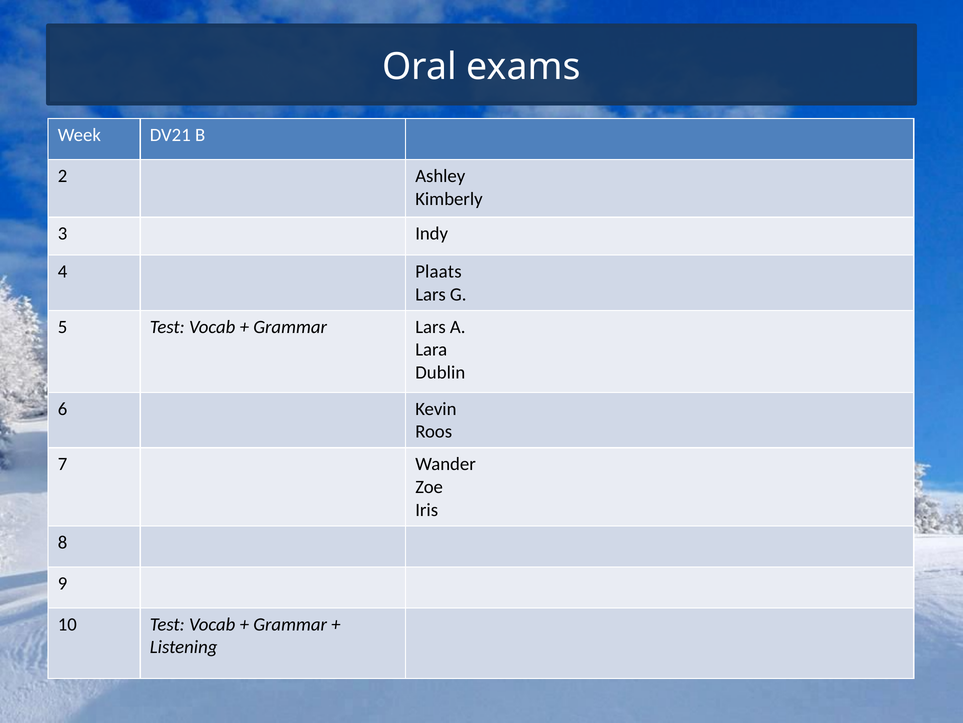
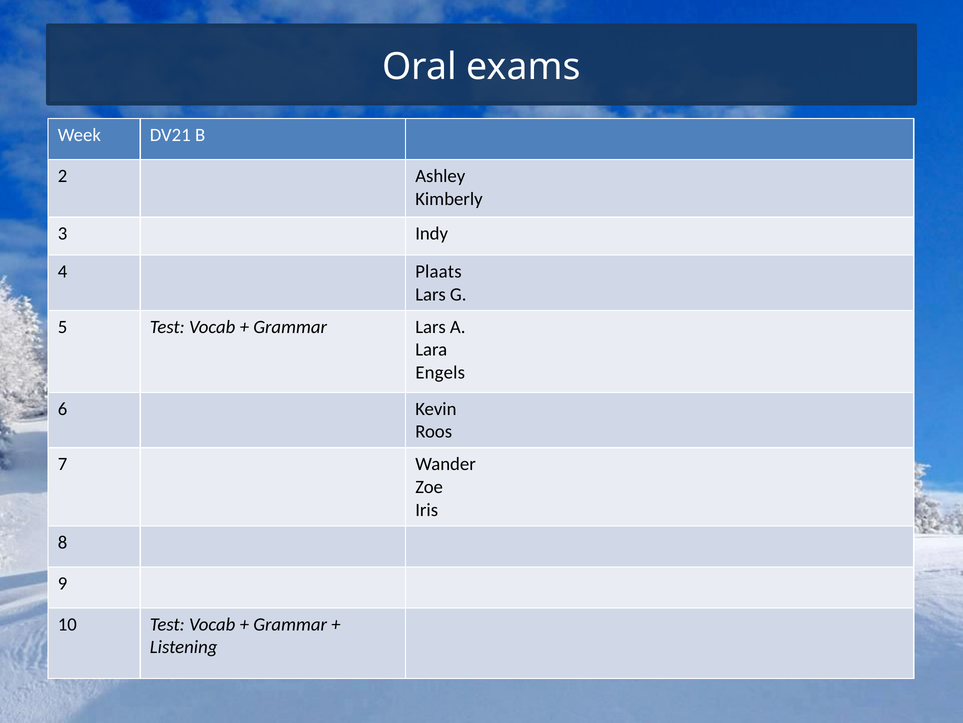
Dublin: Dublin -> Engels
